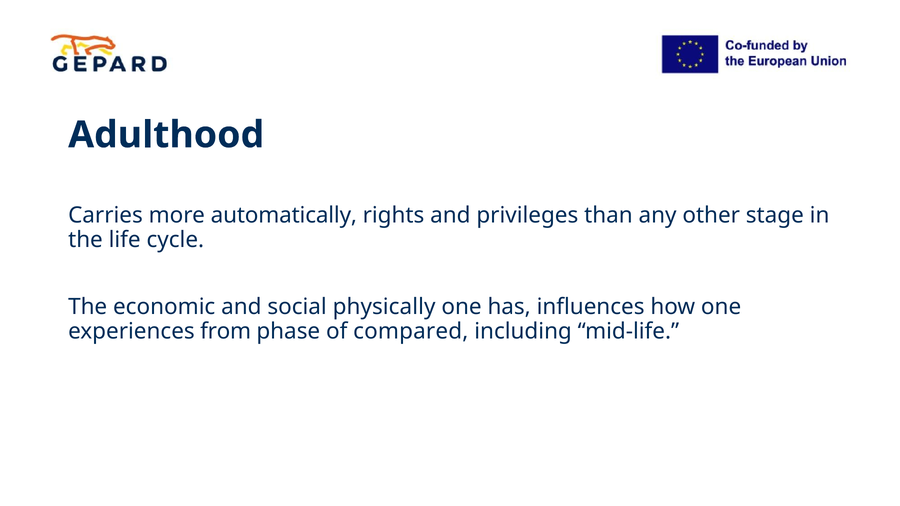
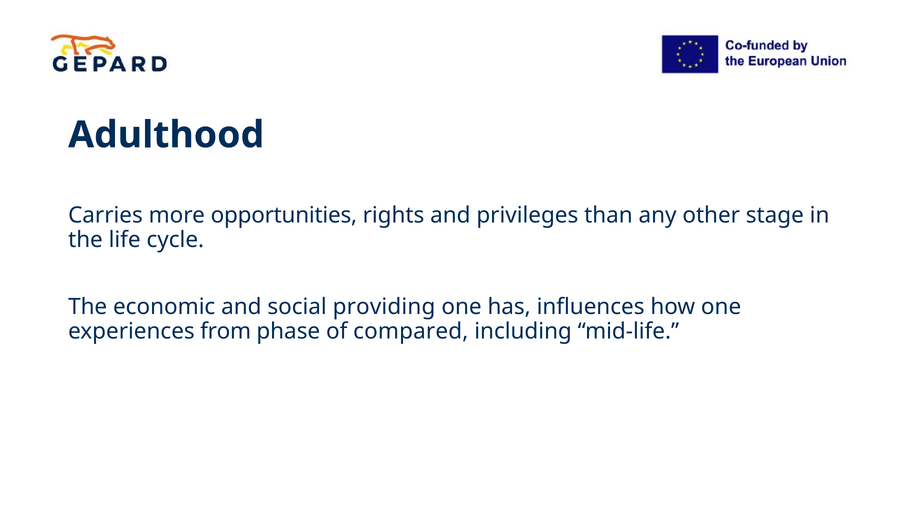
automatically: automatically -> opportunities
physically: physically -> providing
